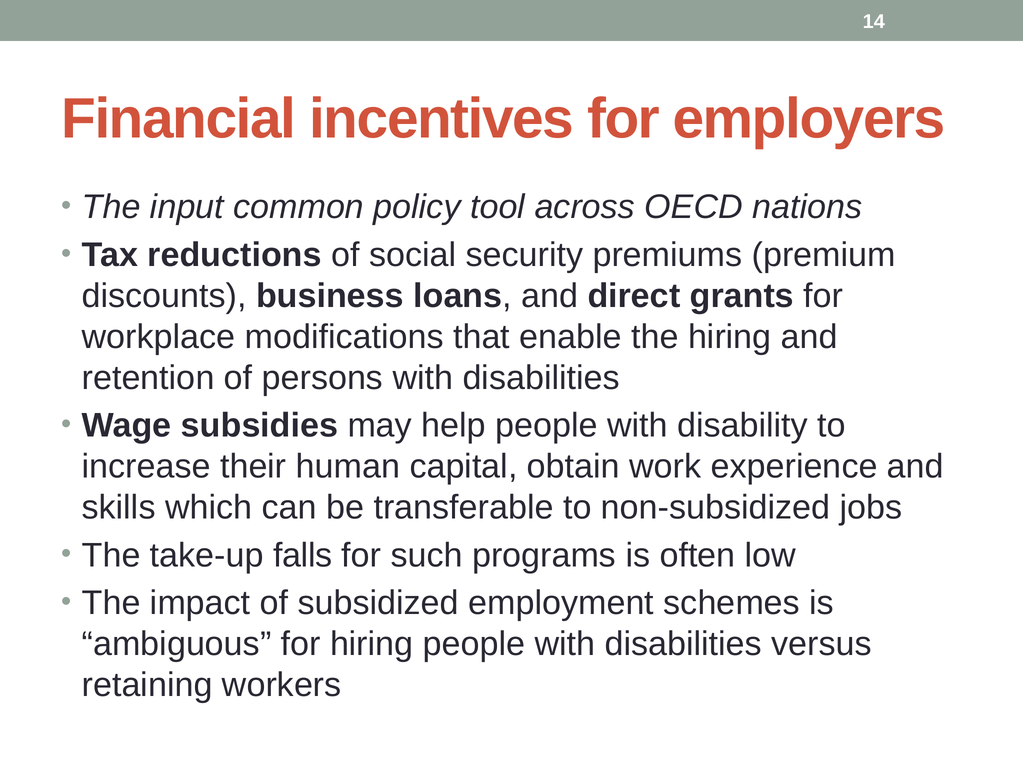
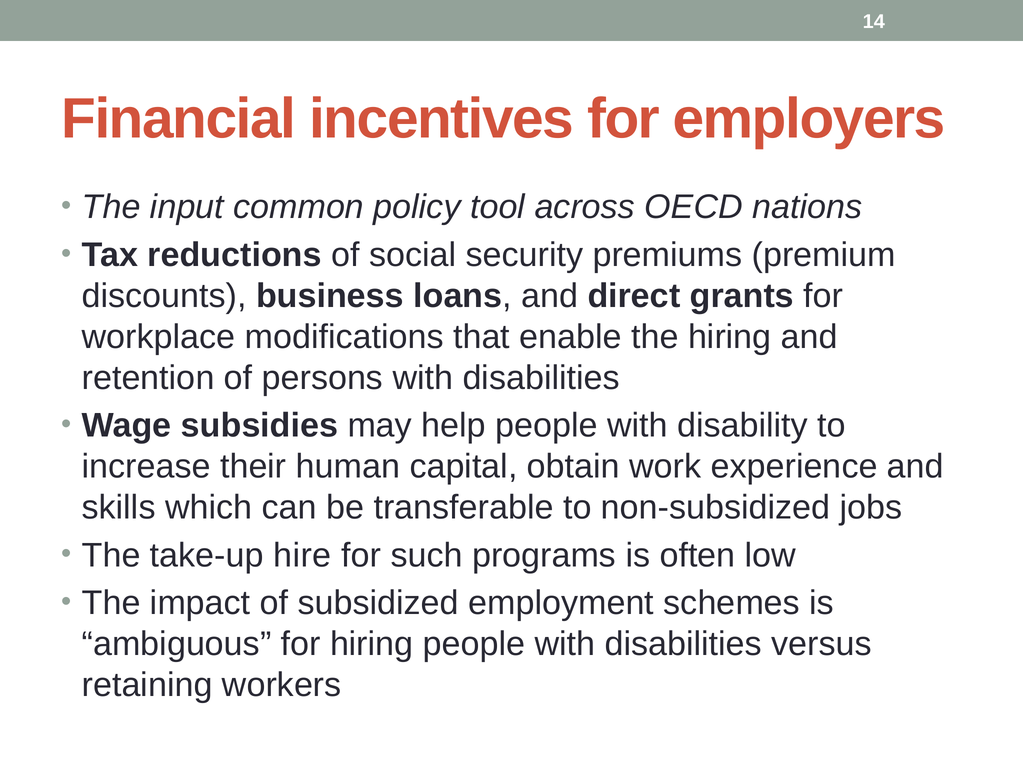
falls: falls -> hire
